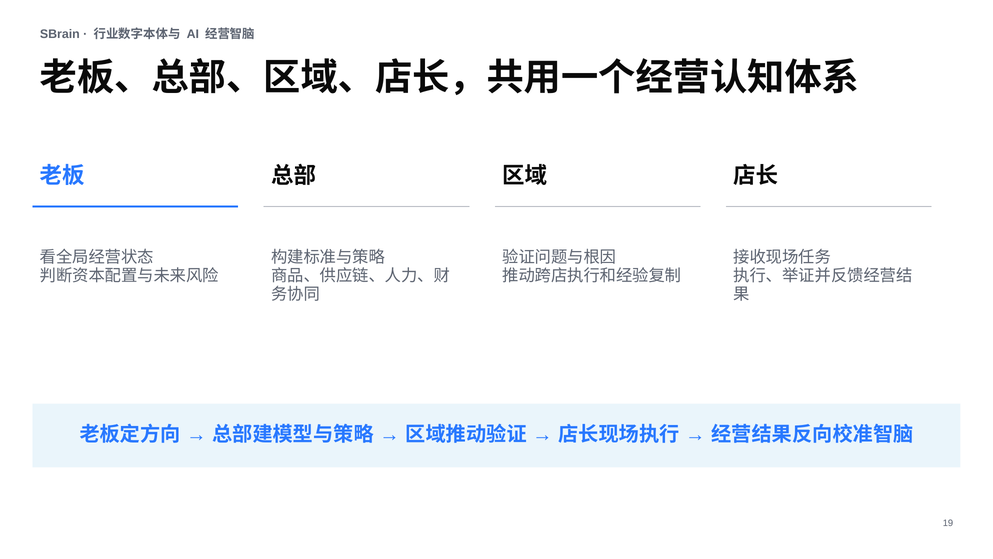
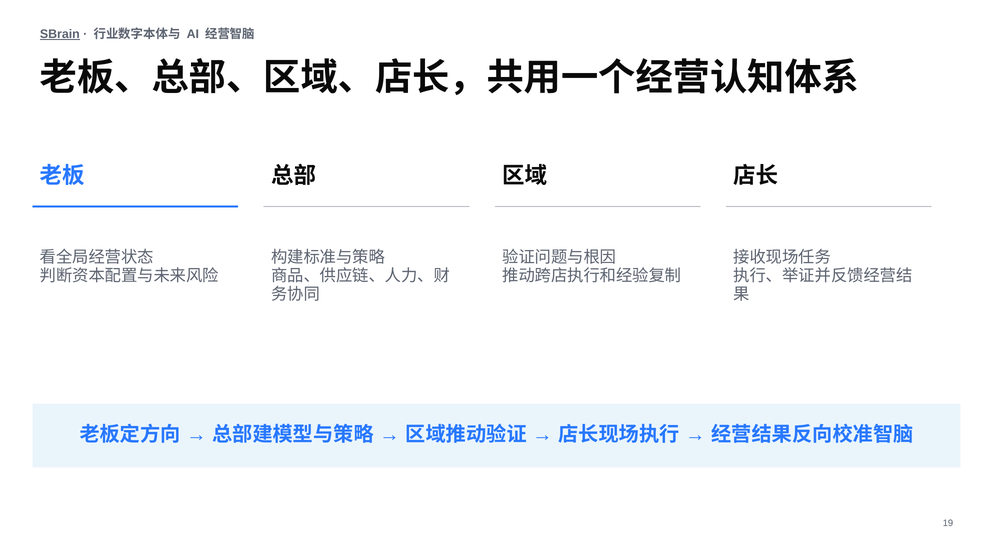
SBrain underline: none -> present
